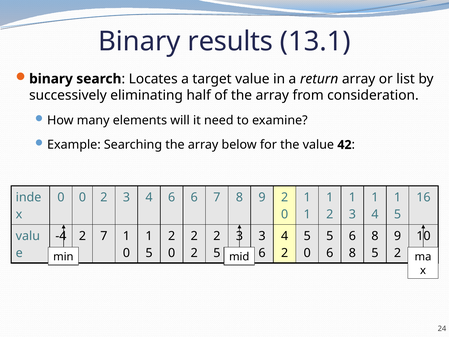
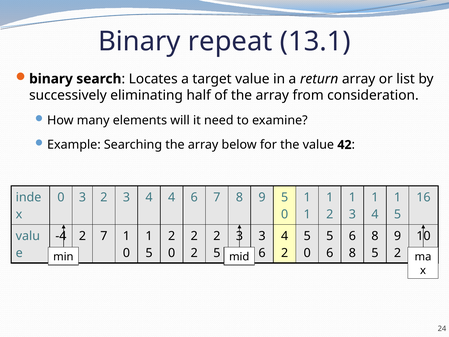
results: results -> repeat
0 at (82, 197): 0 -> 3
4 6: 6 -> 4
8 9 2: 2 -> 5
